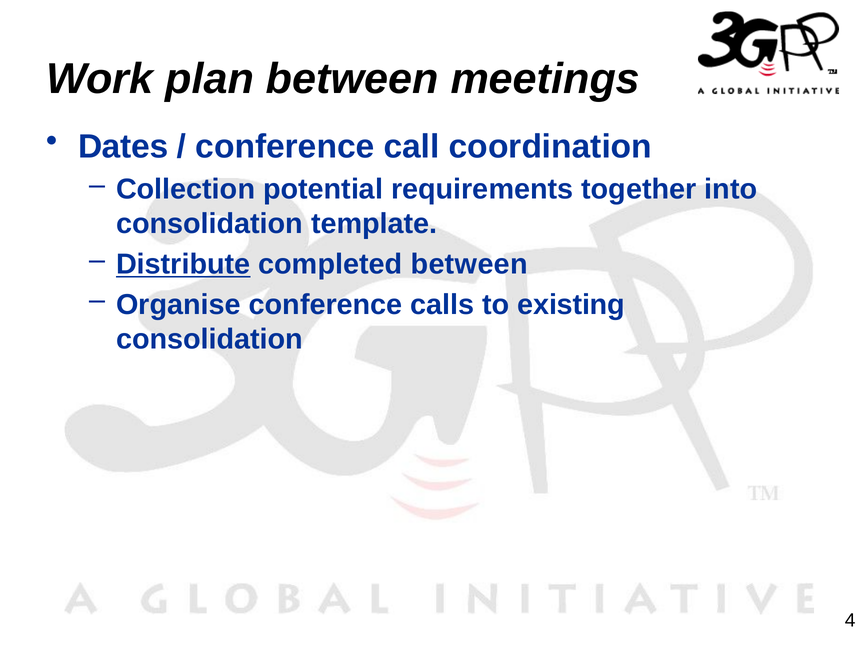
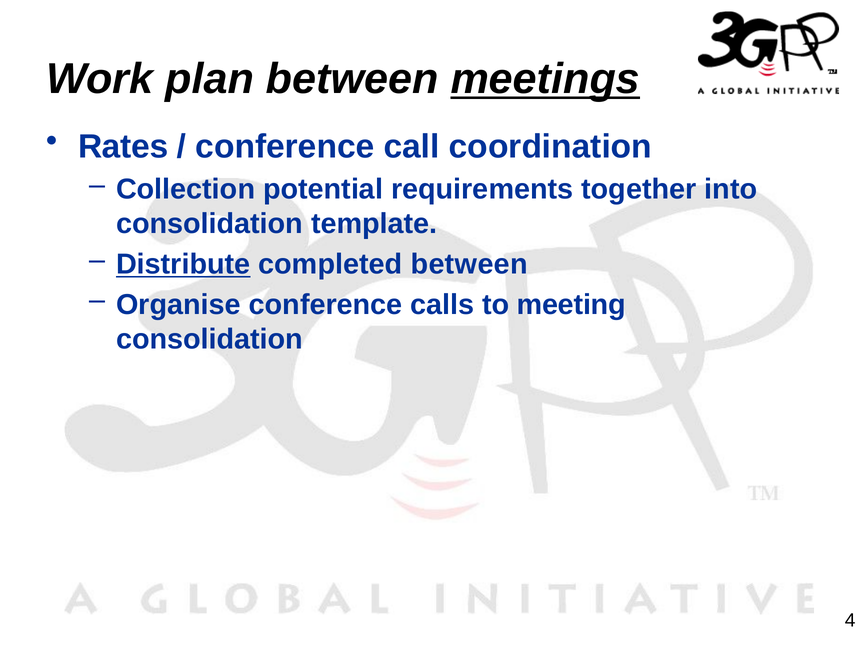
meetings underline: none -> present
Dates: Dates -> Rates
existing: existing -> meeting
